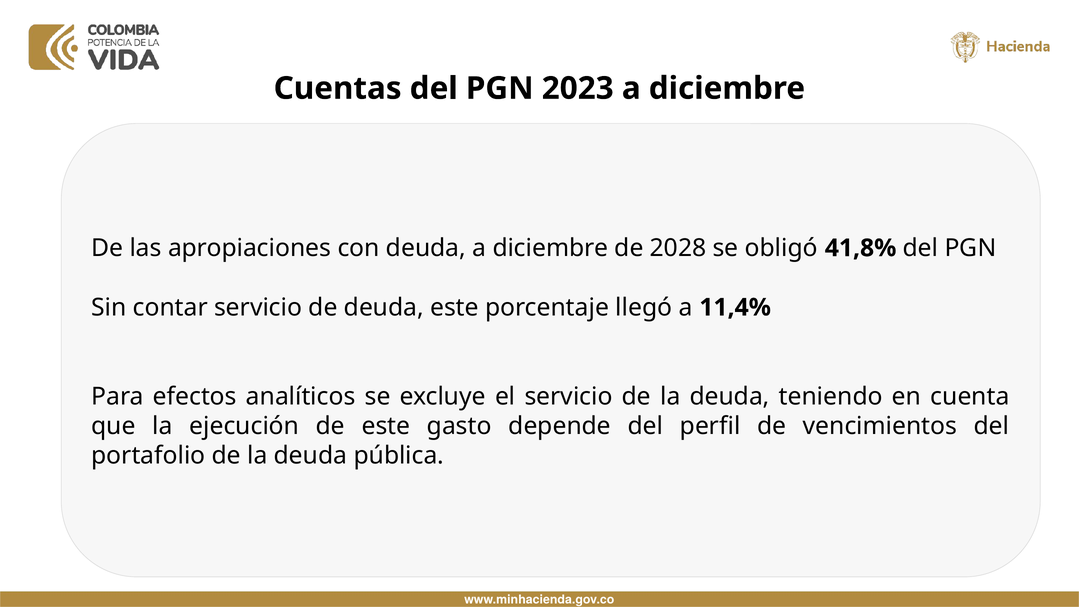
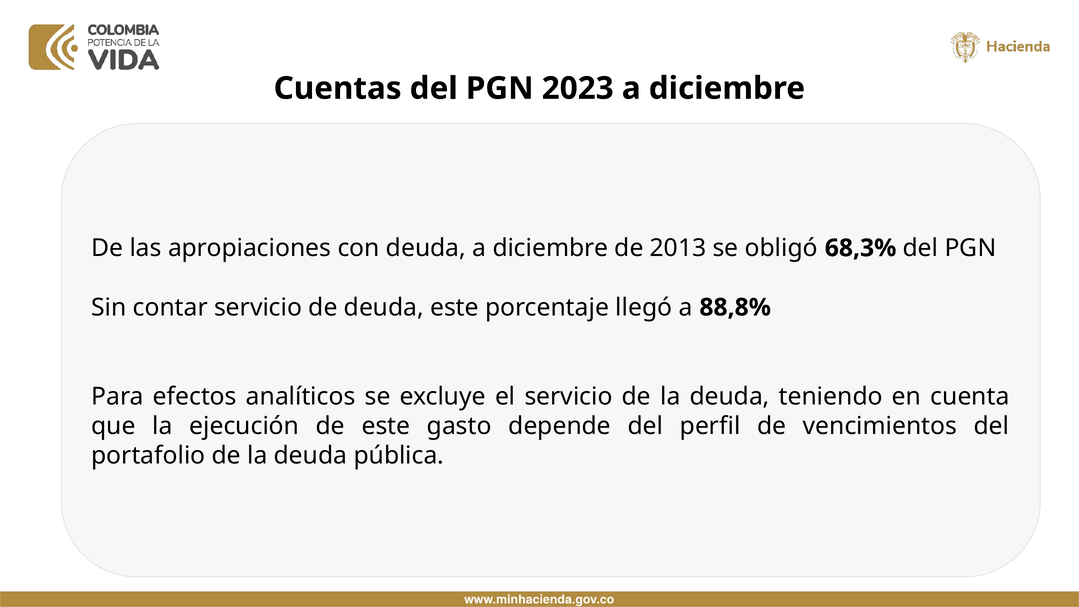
2028: 2028 -> 2013
41,8%: 41,8% -> 68,3%
11,4%: 11,4% -> 88,8%
